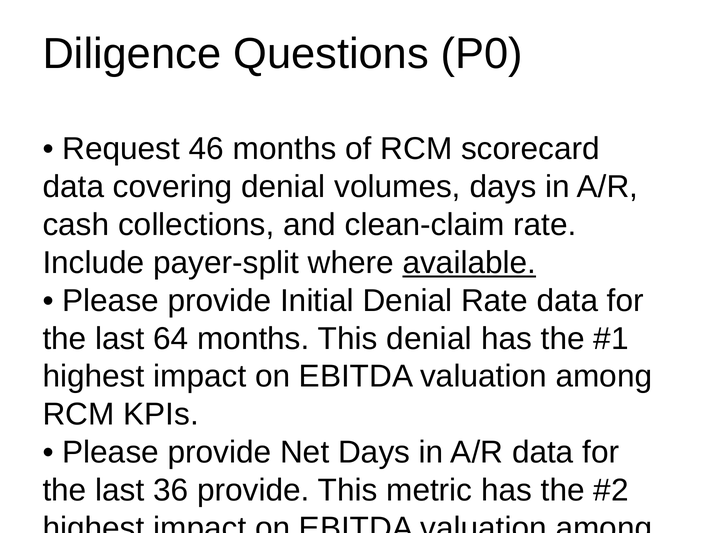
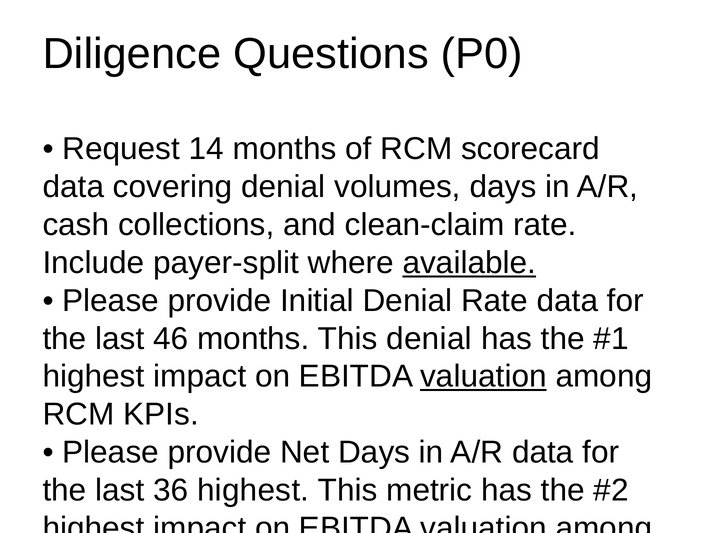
46: 46 -> 14
64: 64 -> 46
valuation at (483, 377) underline: none -> present
36 provide: provide -> highest
